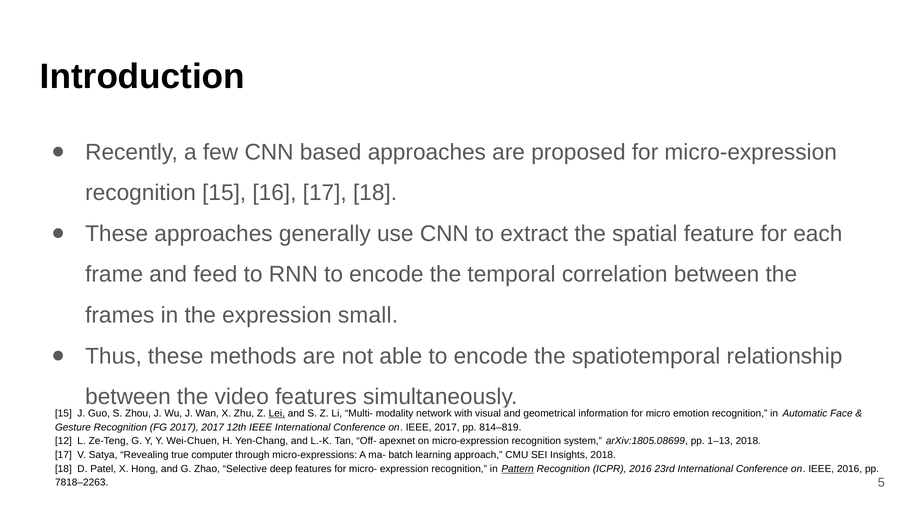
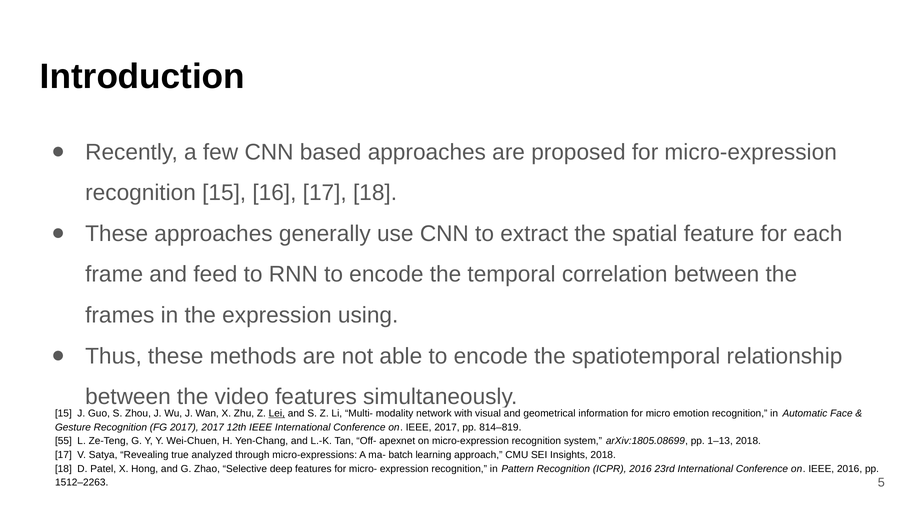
small: small -> using
12: 12 -> 55
computer: computer -> analyzed
Pattern underline: present -> none
7818–2263: 7818–2263 -> 1512–2263
